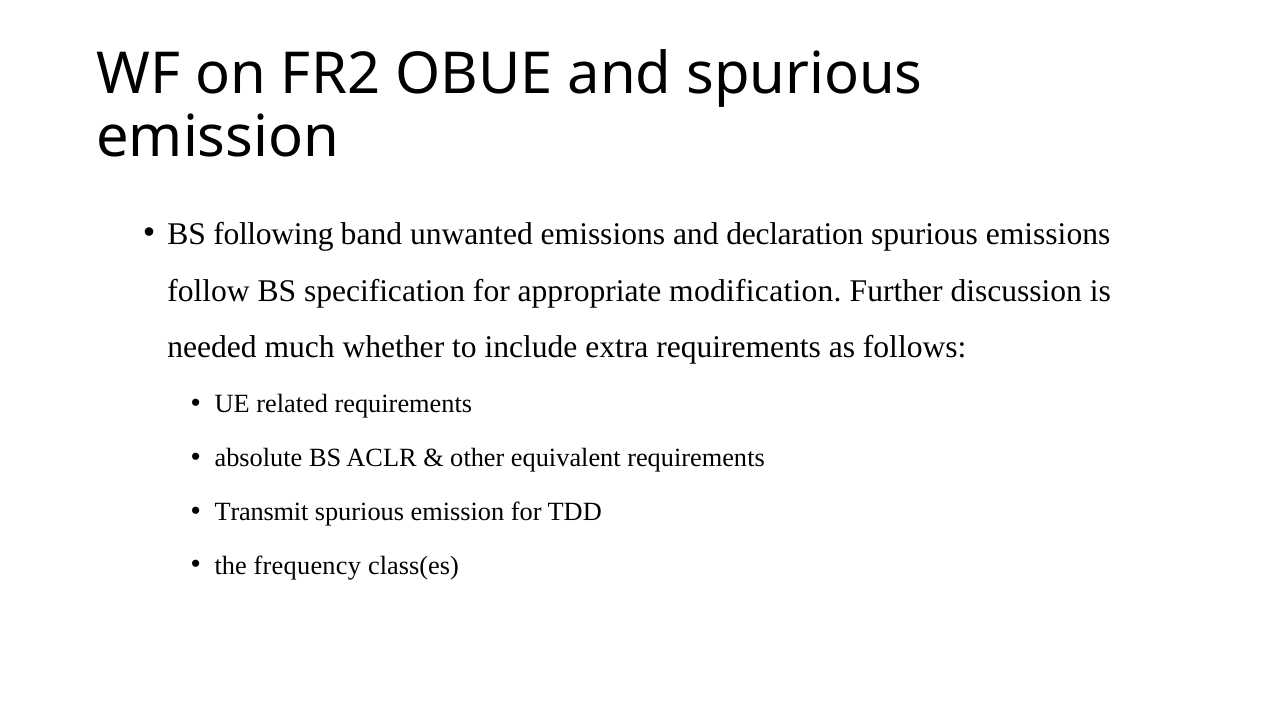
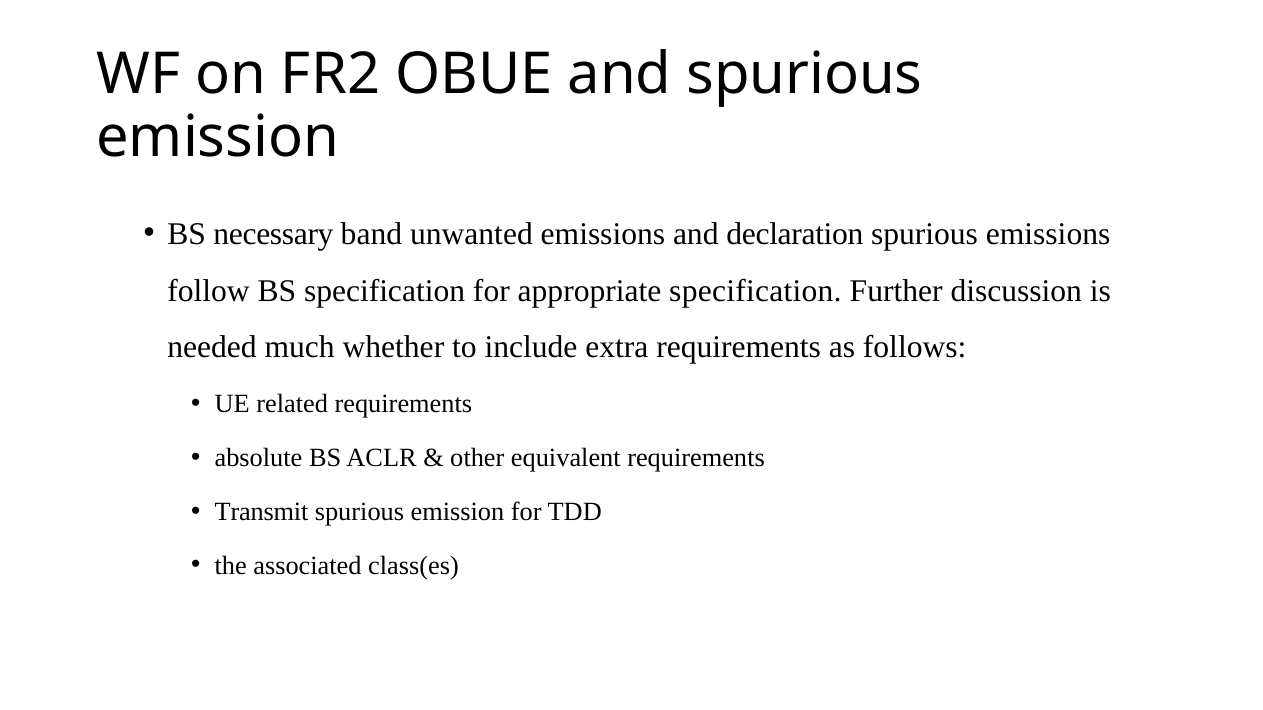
following: following -> necessary
appropriate modification: modification -> specification
frequency: frequency -> associated
